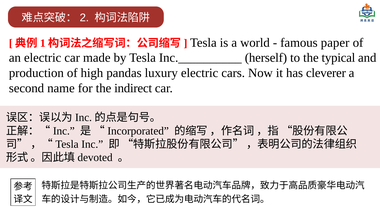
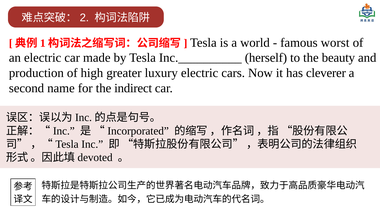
paper: paper -> worst
typical: typical -> beauty
pandas: pandas -> greater
